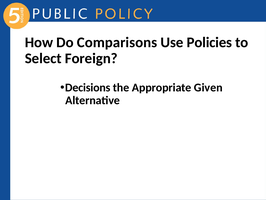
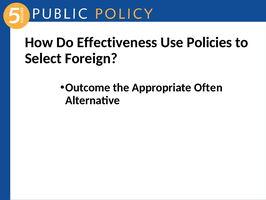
Comparisons: Comparisons -> Effectiveness
Decisions: Decisions -> Outcome
Given: Given -> Often
